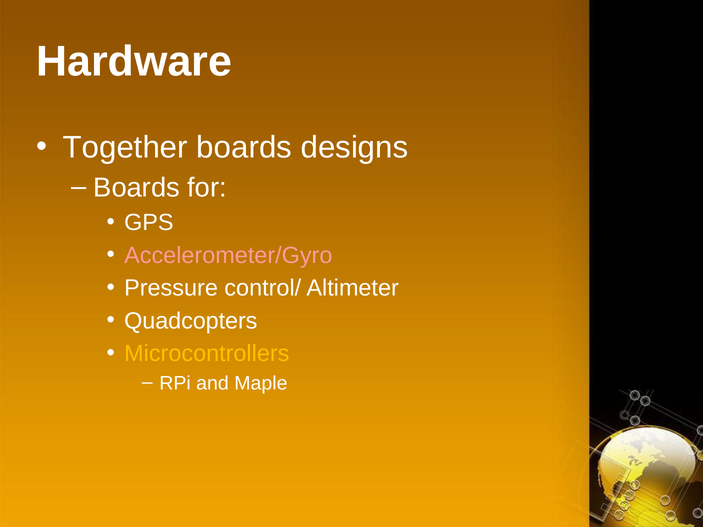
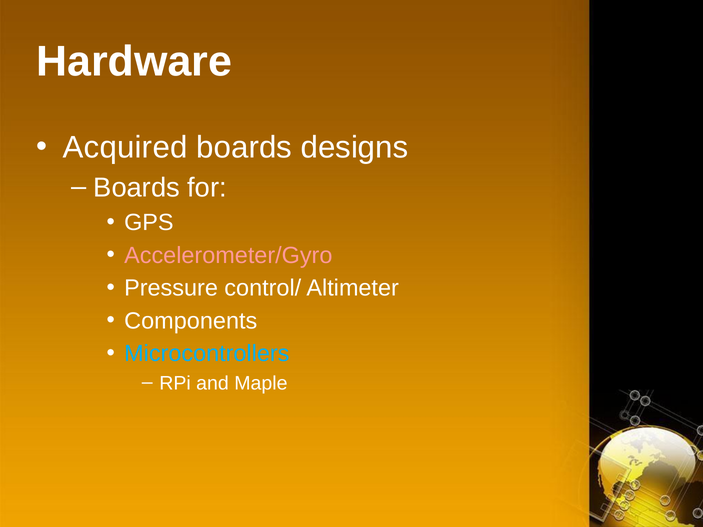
Together: Together -> Acquired
Quadcopters: Quadcopters -> Components
Microcontrollers colour: yellow -> light blue
